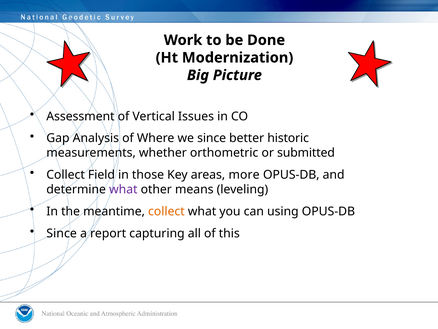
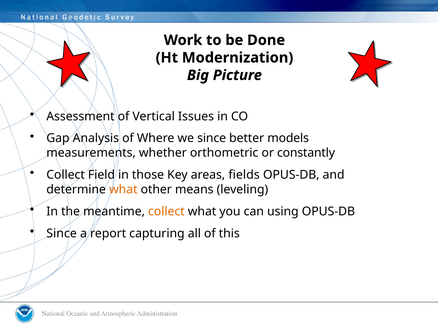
historic: historic -> models
submitted: submitted -> constantly
more: more -> fields
what at (123, 189) colour: purple -> orange
